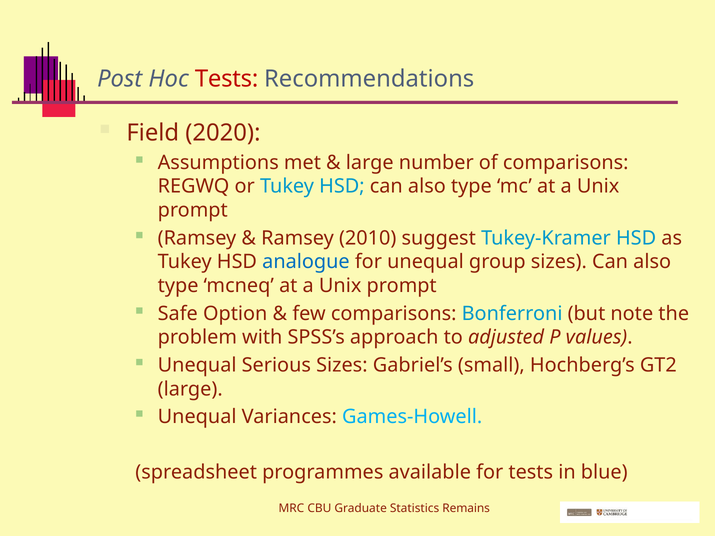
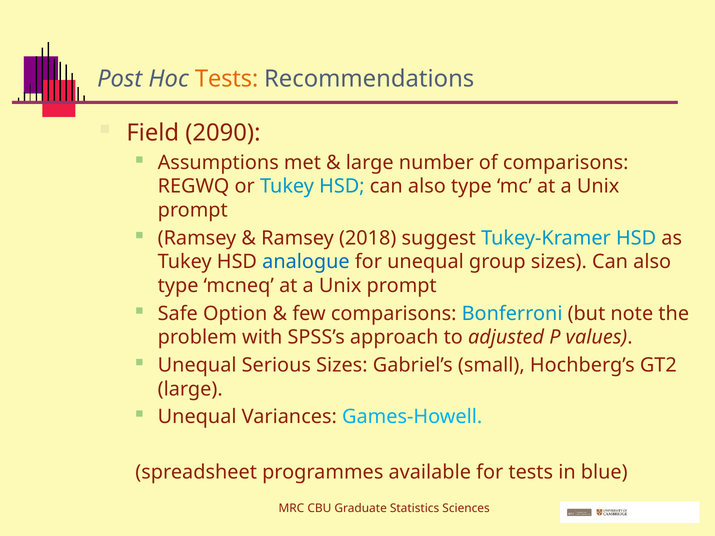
Tests at (227, 79) colour: red -> orange
2020: 2020 -> 2090
2010: 2010 -> 2018
Remains: Remains -> Sciences
